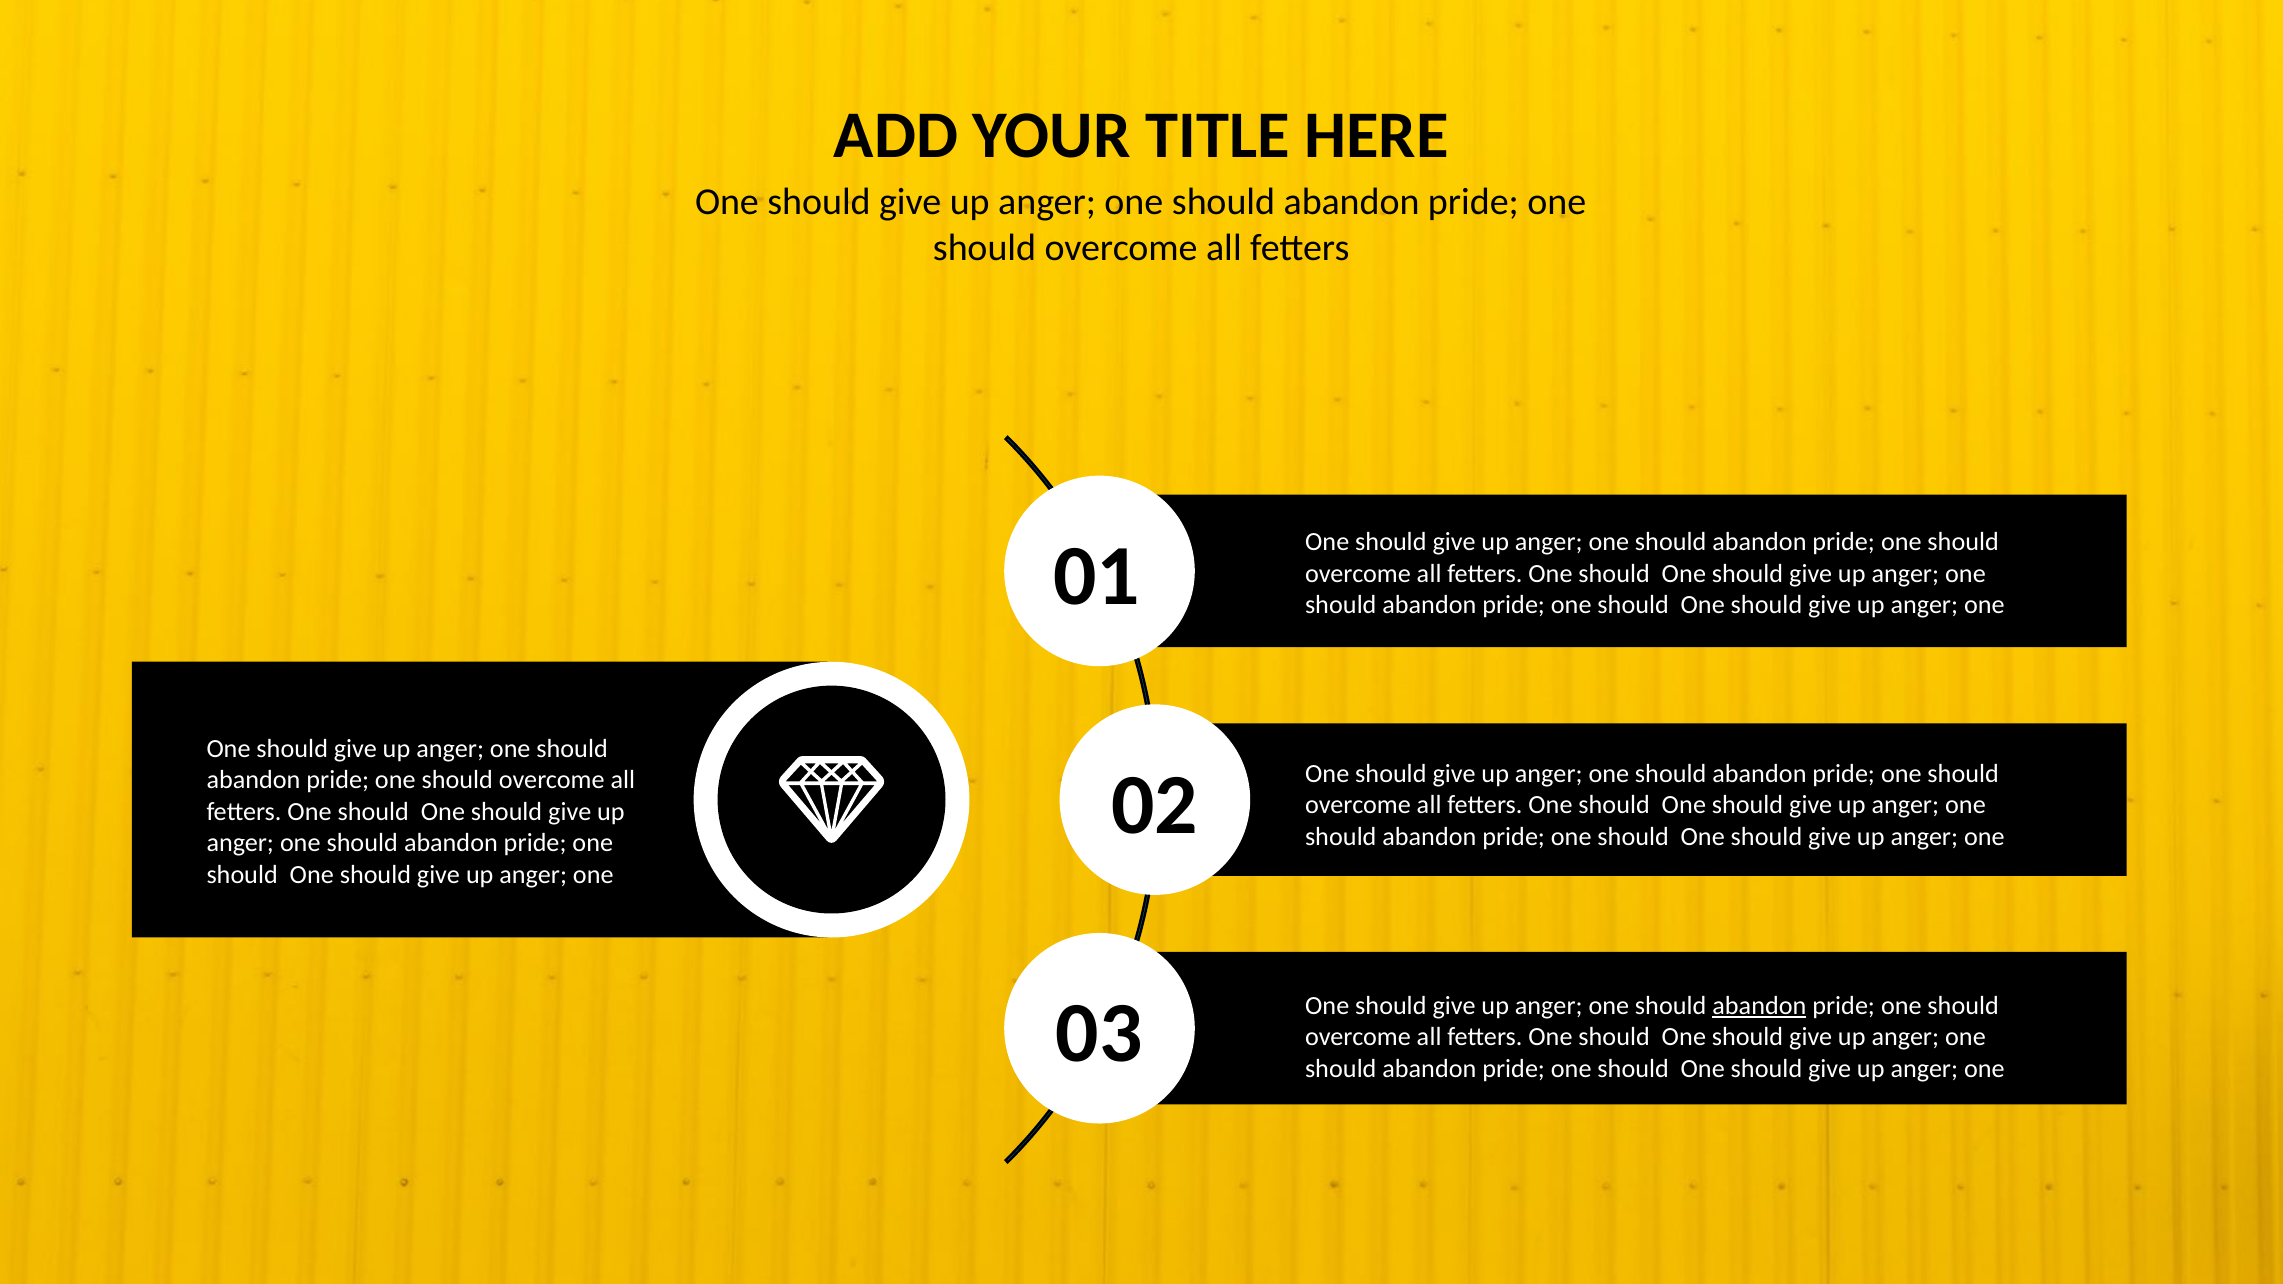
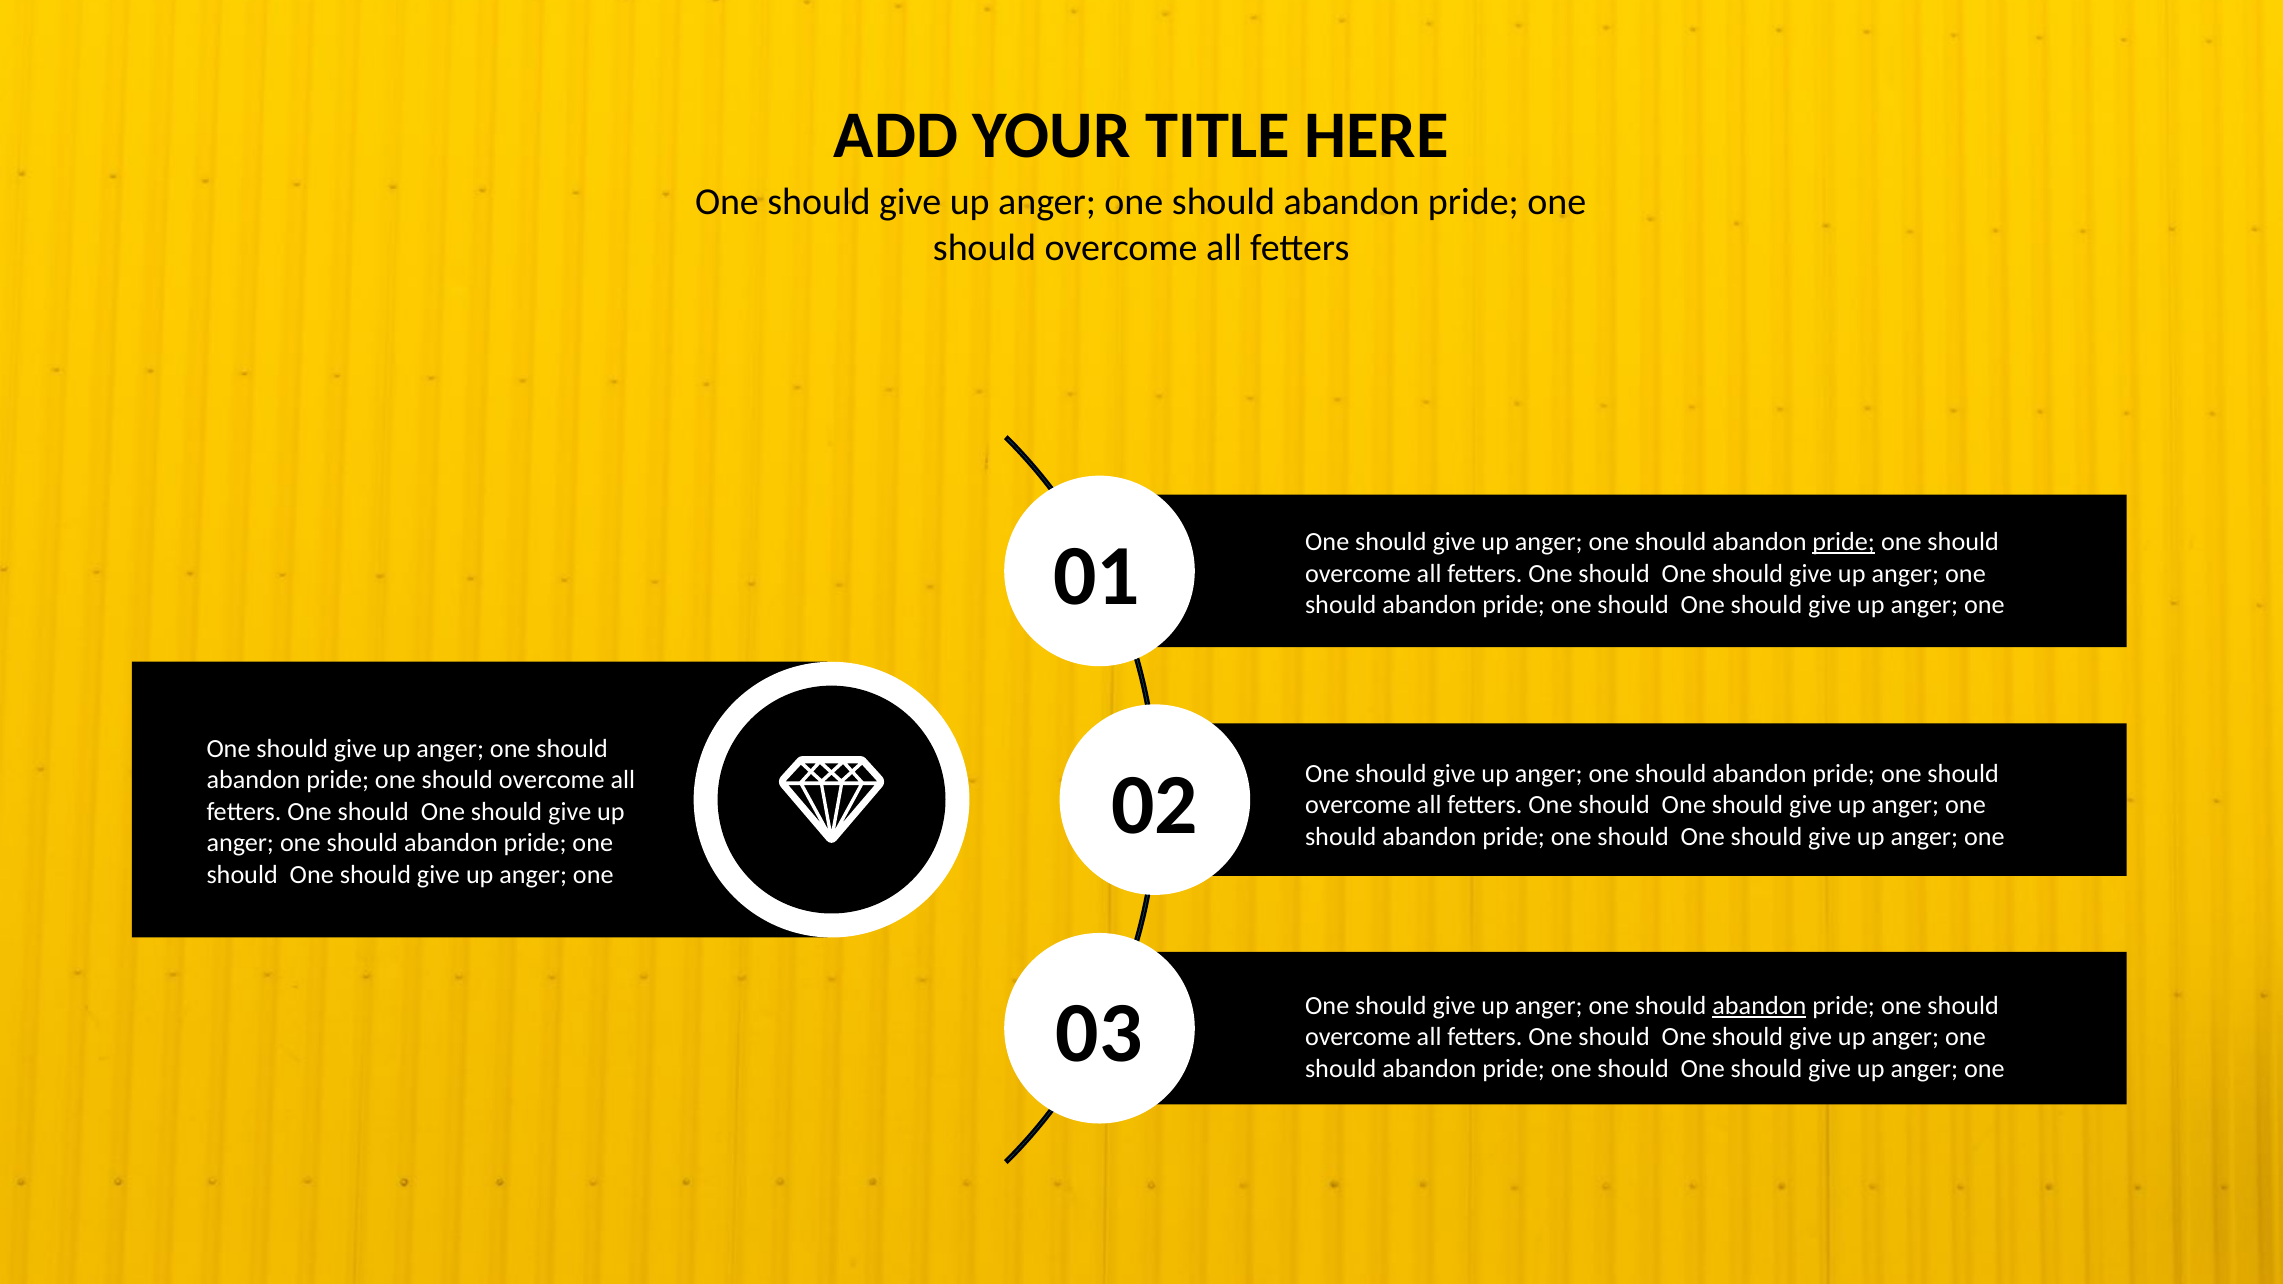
pride at (1844, 542) underline: none -> present
